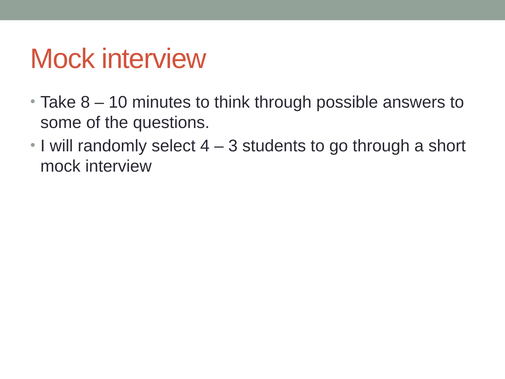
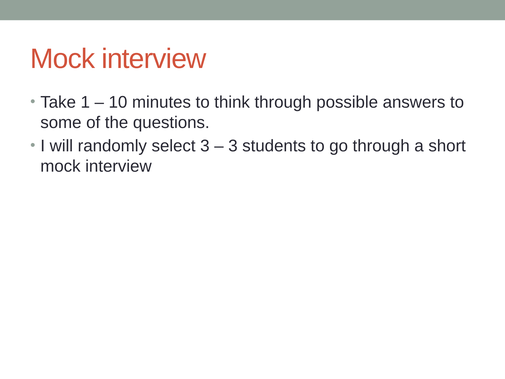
8: 8 -> 1
select 4: 4 -> 3
